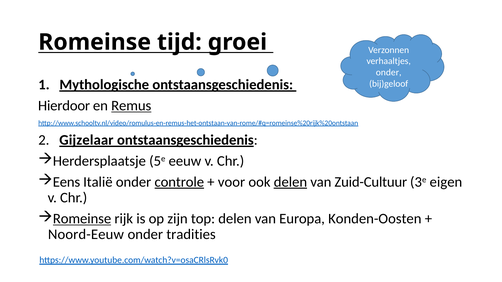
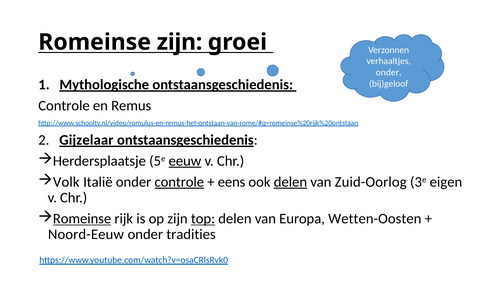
Romeinse tijd: tijd -> zijn
Hierdoor at (64, 106): Hierdoor -> Controle
Remus underline: present -> none
eeuw underline: none -> present
Eens: Eens -> Volk
voor: voor -> eens
Zuid-Cultuur: Zuid-Cultuur -> Zuid-Oorlog
top underline: none -> present
Konden-Oosten: Konden-Oosten -> Wetten-Oosten
